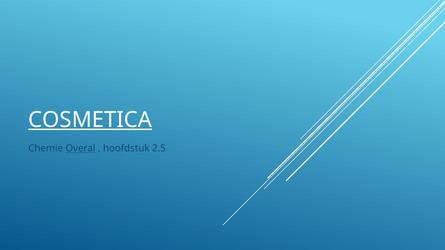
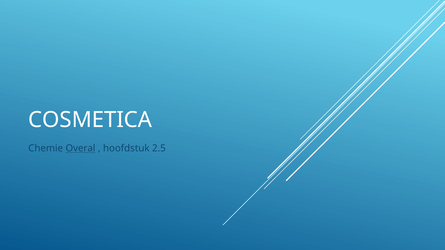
COSMETICA underline: present -> none
